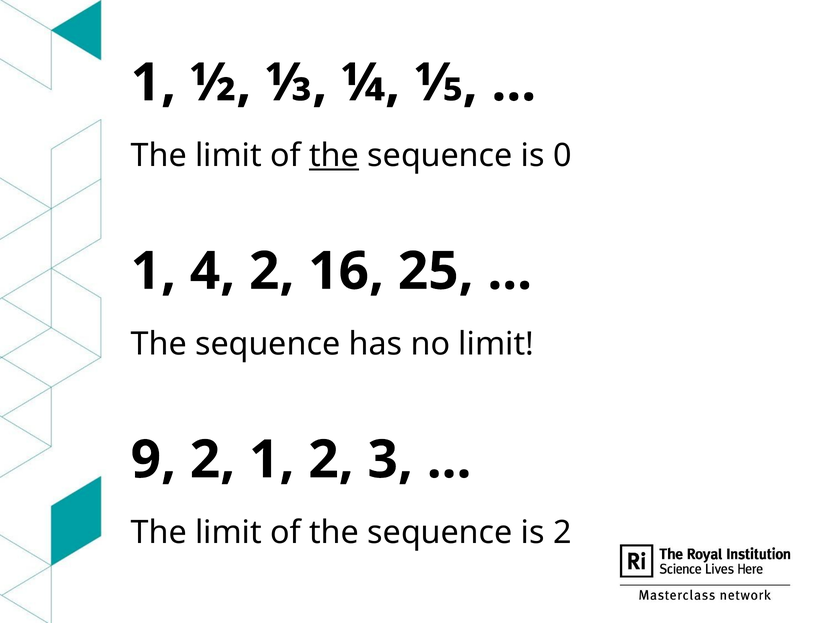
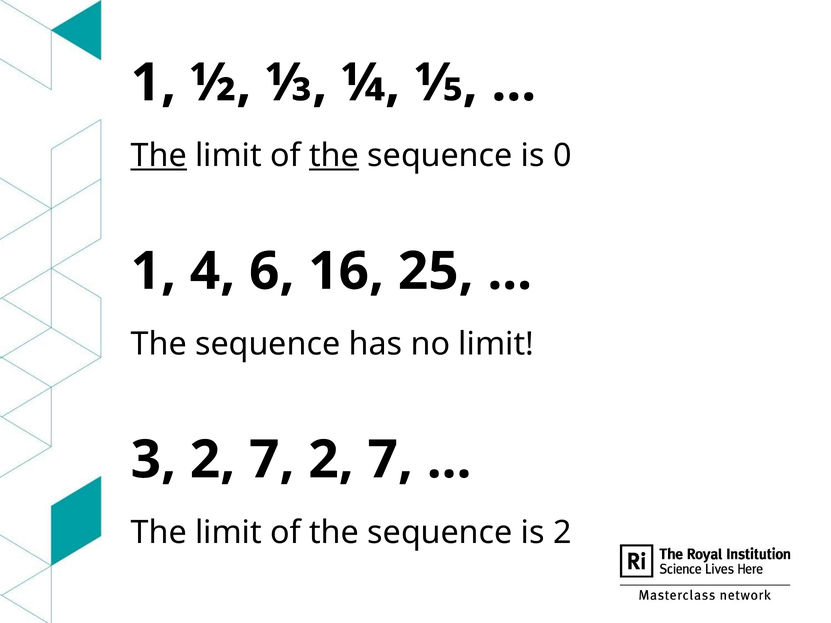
The at (159, 156) underline: none -> present
4 2: 2 -> 6
9: 9 -> 3
1 at (272, 460): 1 -> 7
3 at (390, 460): 3 -> 7
